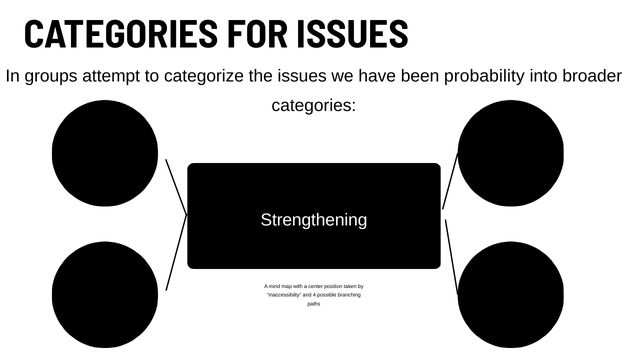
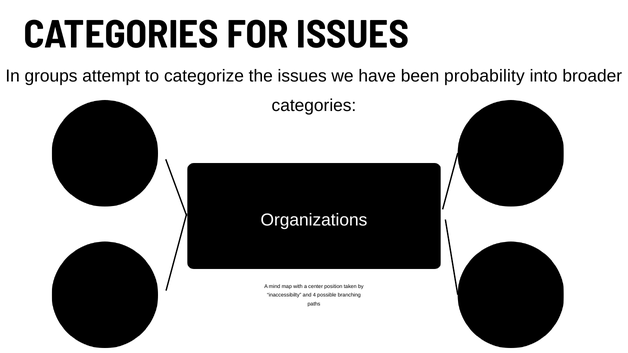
Strengthening: Strengthening -> Organizations
